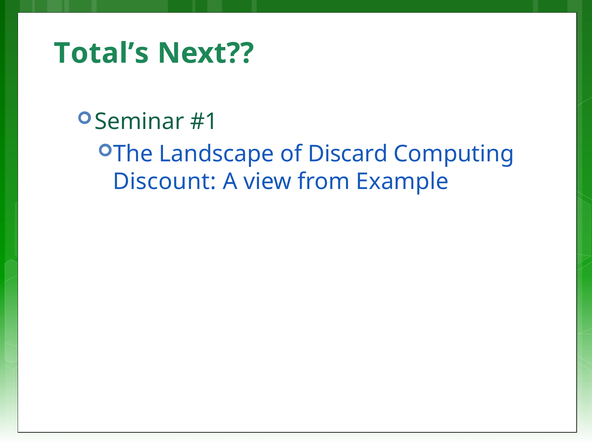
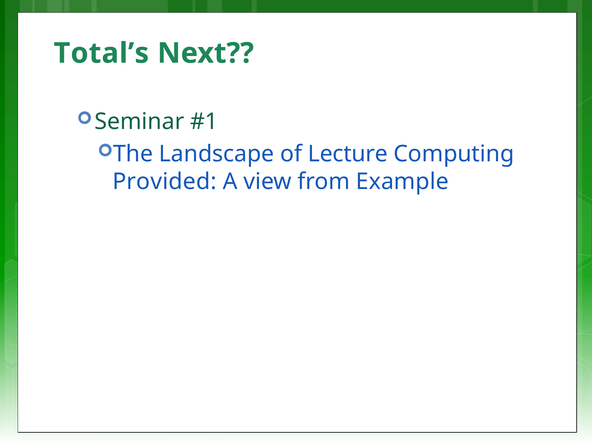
Discard: Discard -> Lecture
Discount: Discount -> Provided
